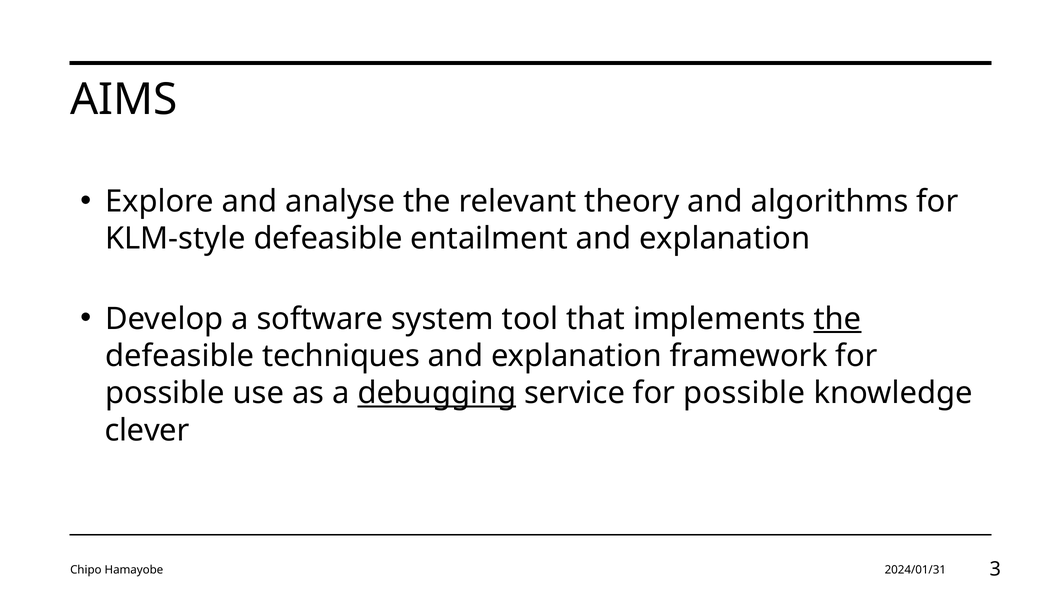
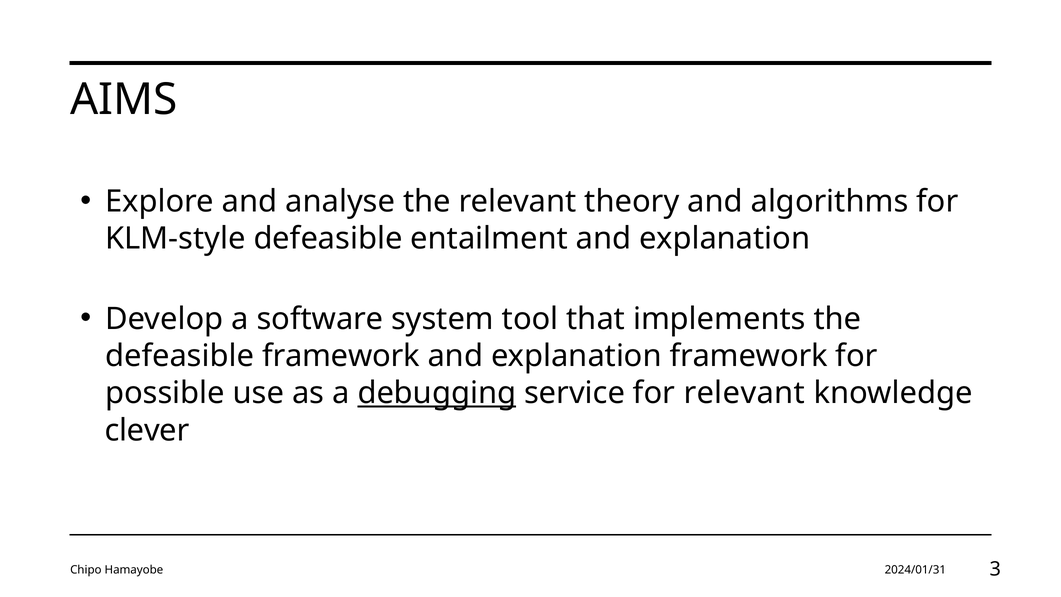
the at (838, 319) underline: present -> none
defeasible techniques: techniques -> framework
service for possible: possible -> relevant
